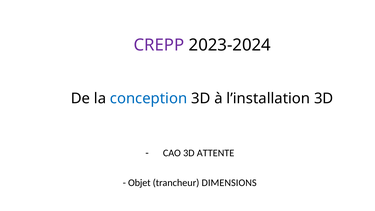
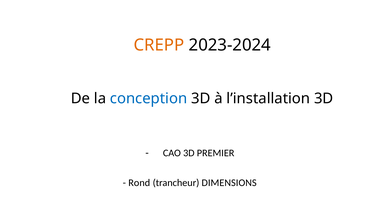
CREPP colour: purple -> orange
ATTENTE: ATTENTE -> PREMIER
Objet: Objet -> Rond
